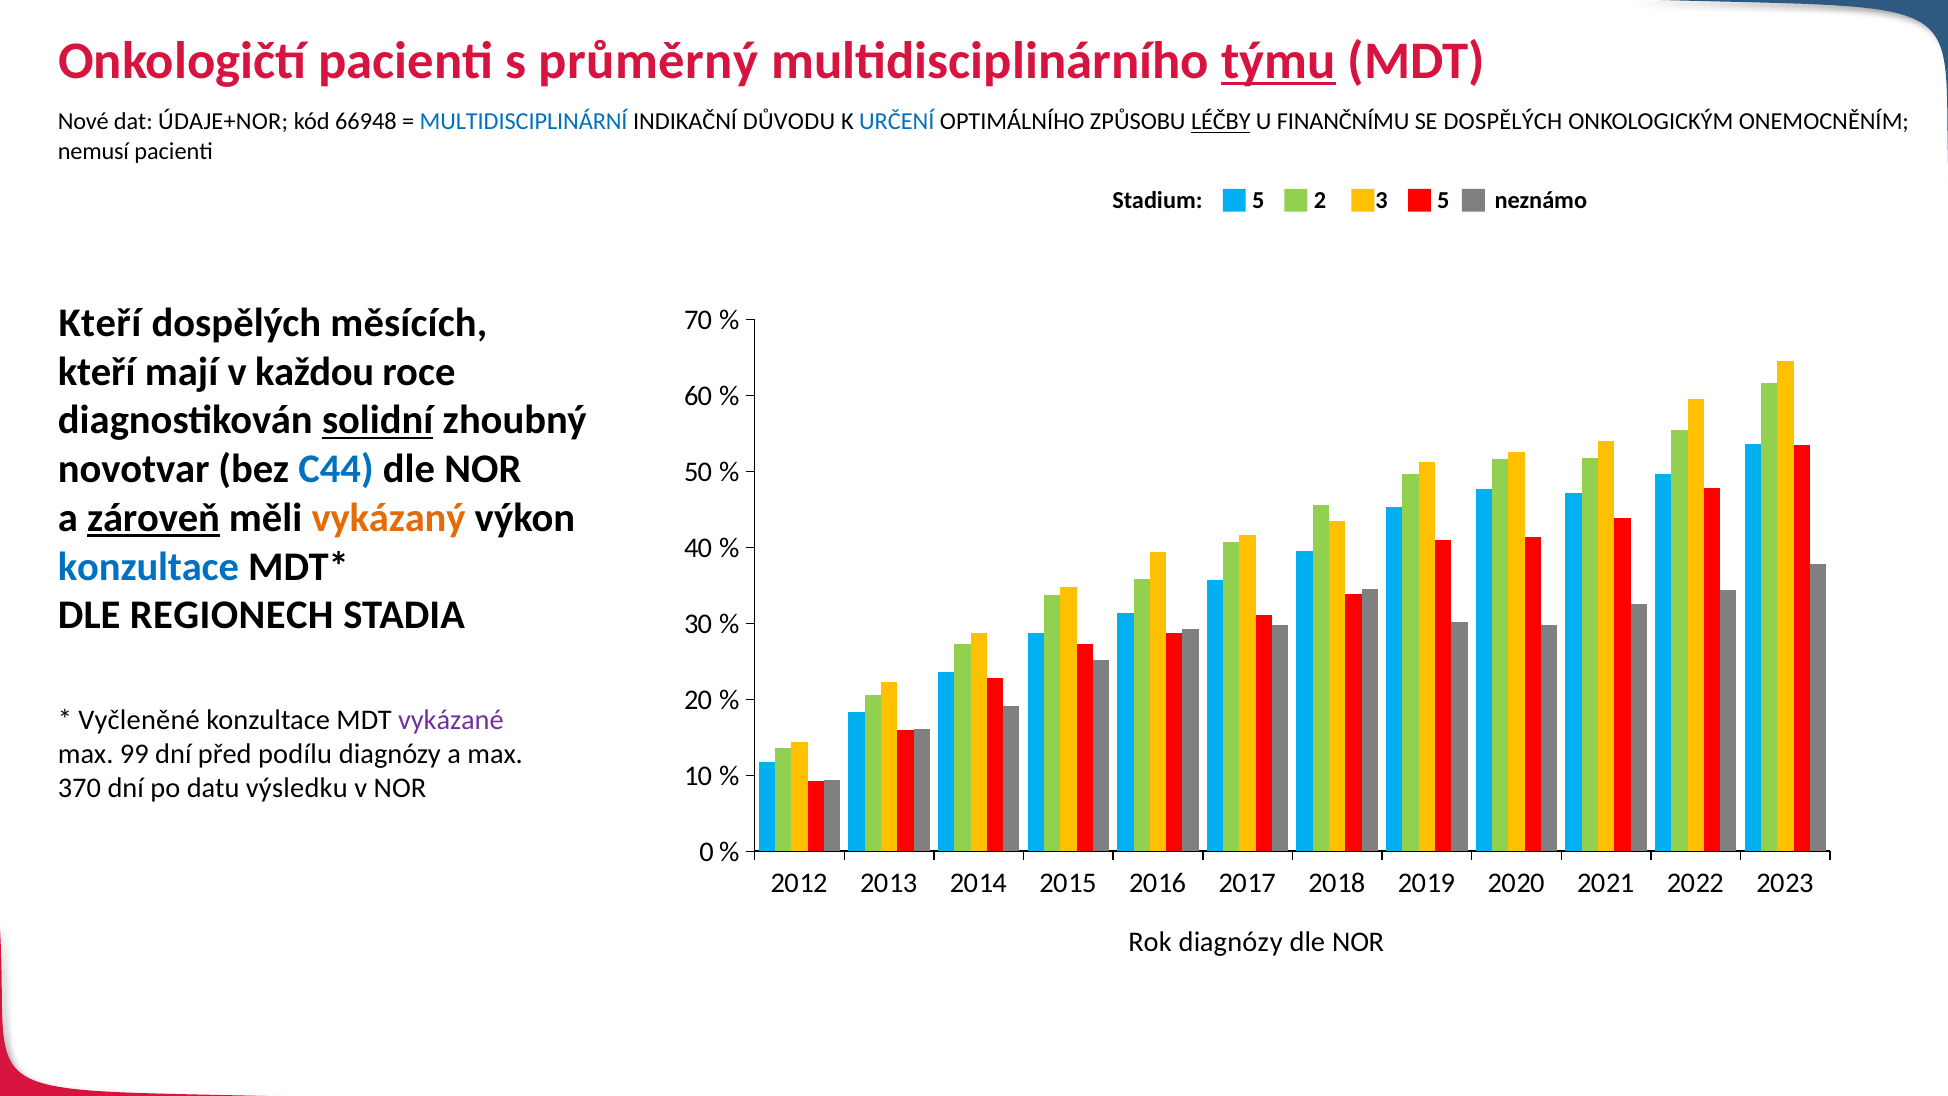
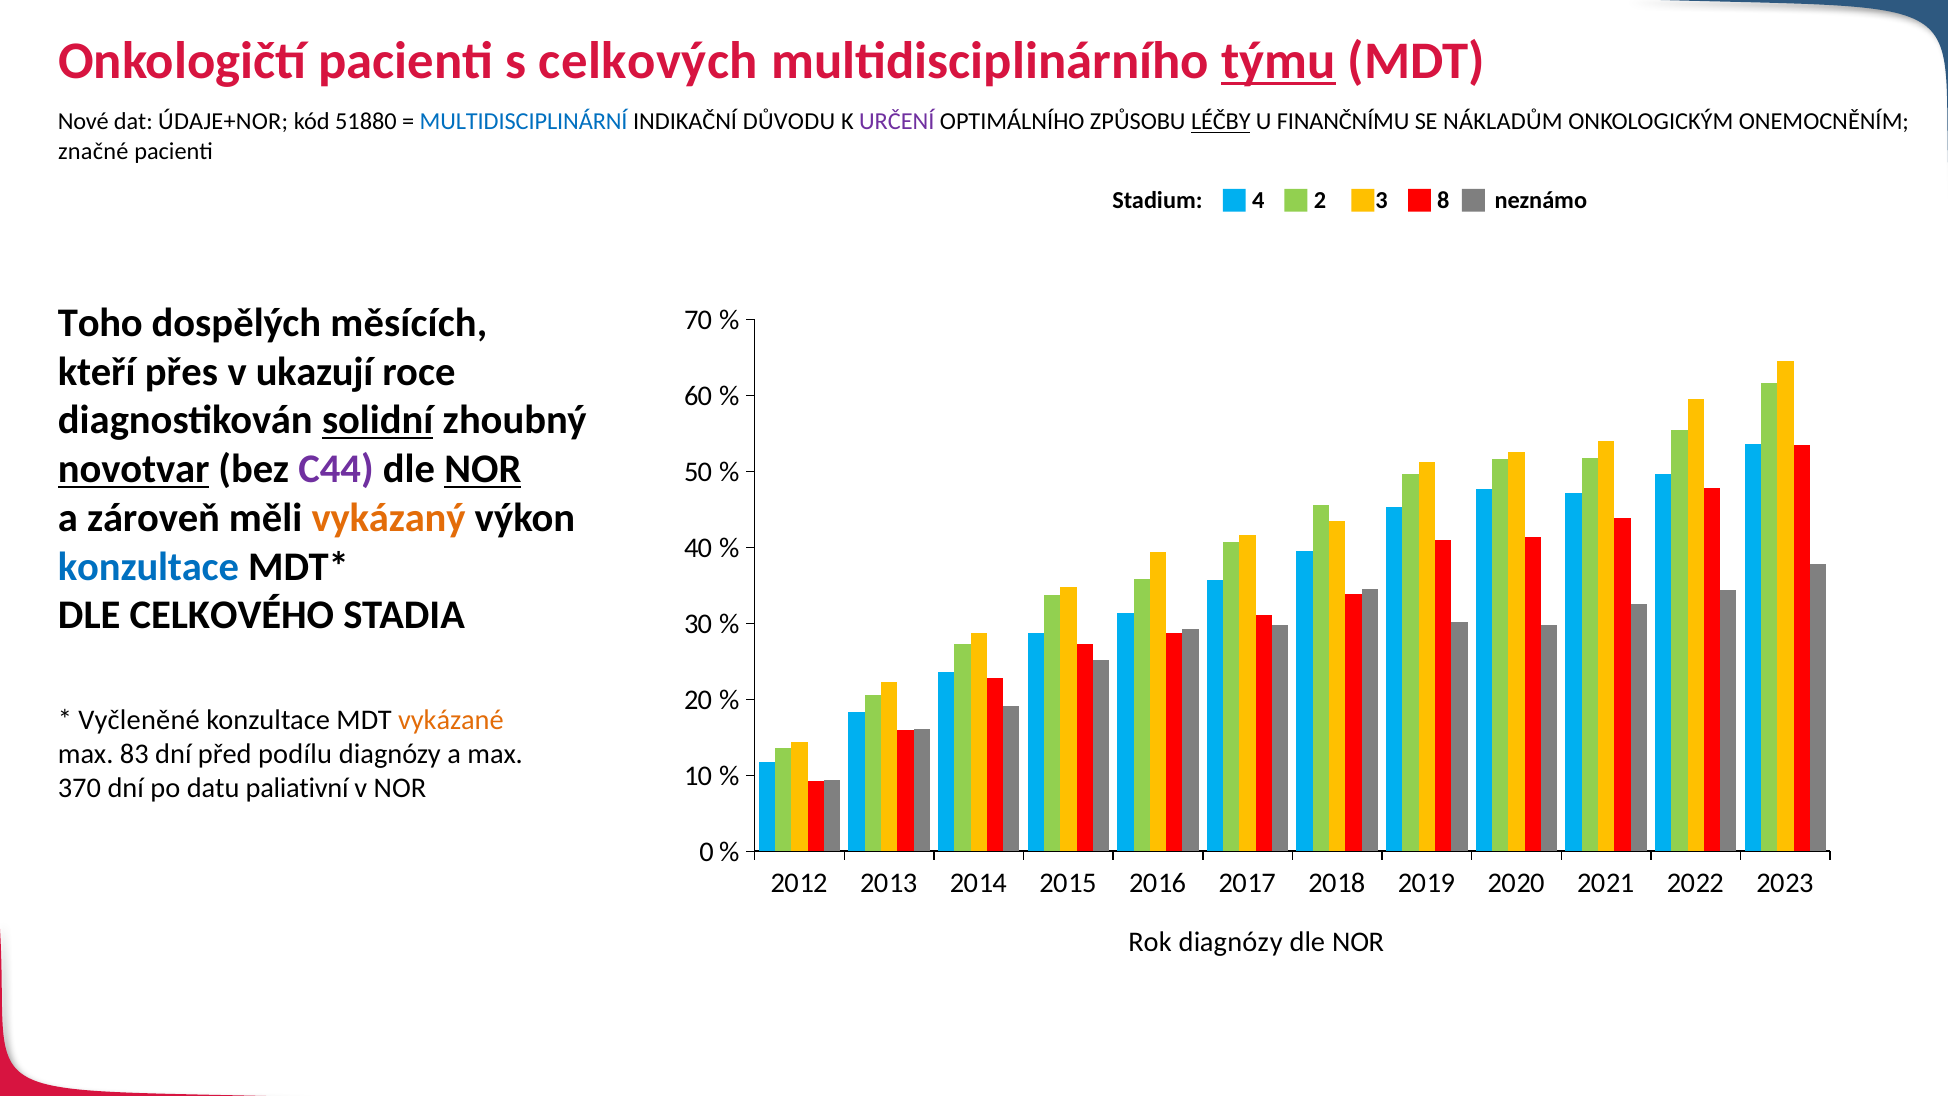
průměrný: průměrný -> celkových
66948: 66948 -> 51880
URČENÍ colour: blue -> purple
SE DOSPĚLÝCH: DOSPĚLÝCH -> NÁKLADŮM
nemusí: nemusí -> značné
Stadium 5: 5 -> 4
3 5: 5 -> 8
Kteří at (100, 323): Kteří -> Toho
mají: mají -> přes
každou: každou -> ukazují
novotvar underline: none -> present
C44 colour: blue -> purple
NOR at (483, 469) underline: none -> present
zároveň underline: present -> none
REGIONECH: REGIONECH -> CELKOVÉHO
vykázané colour: purple -> orange
99: 99 -> 83
výsledku: výsledku -> paliativní
